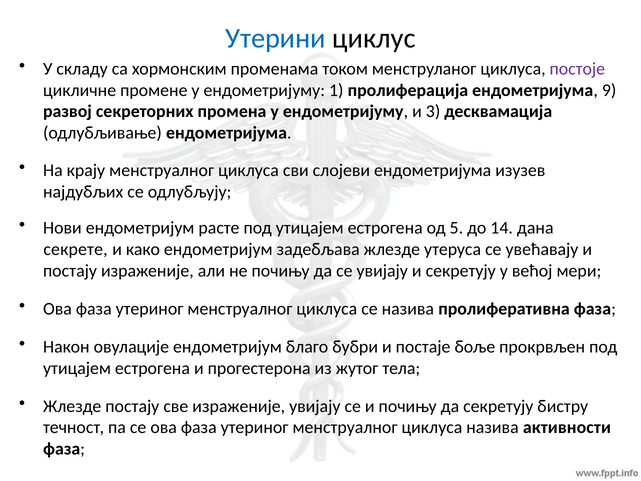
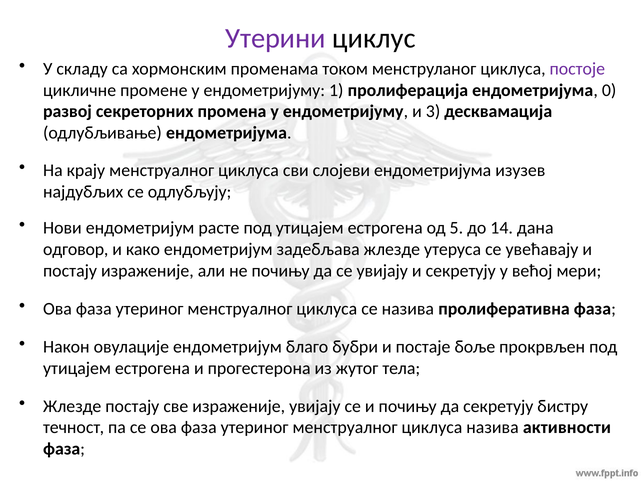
Утерини colour: blue -> purple
9: 9 -> 0
секрете: секрете -> одговор
